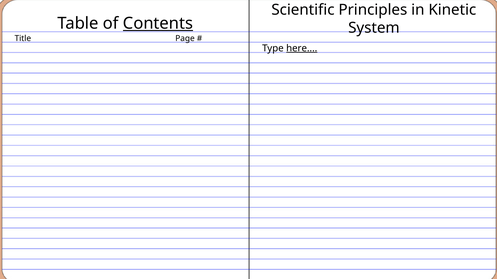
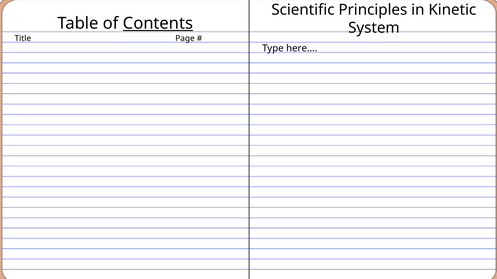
here underline: present -> none
